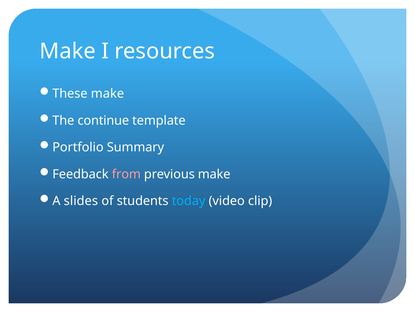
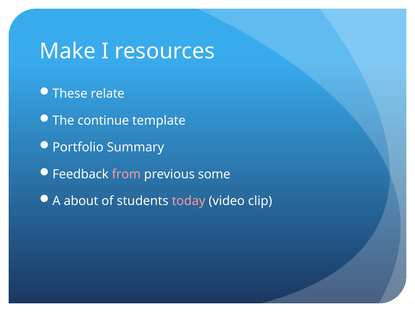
These make: make -> relate
previous make: make -> some
slides: slides -> about
today colour: light blue -> pink
